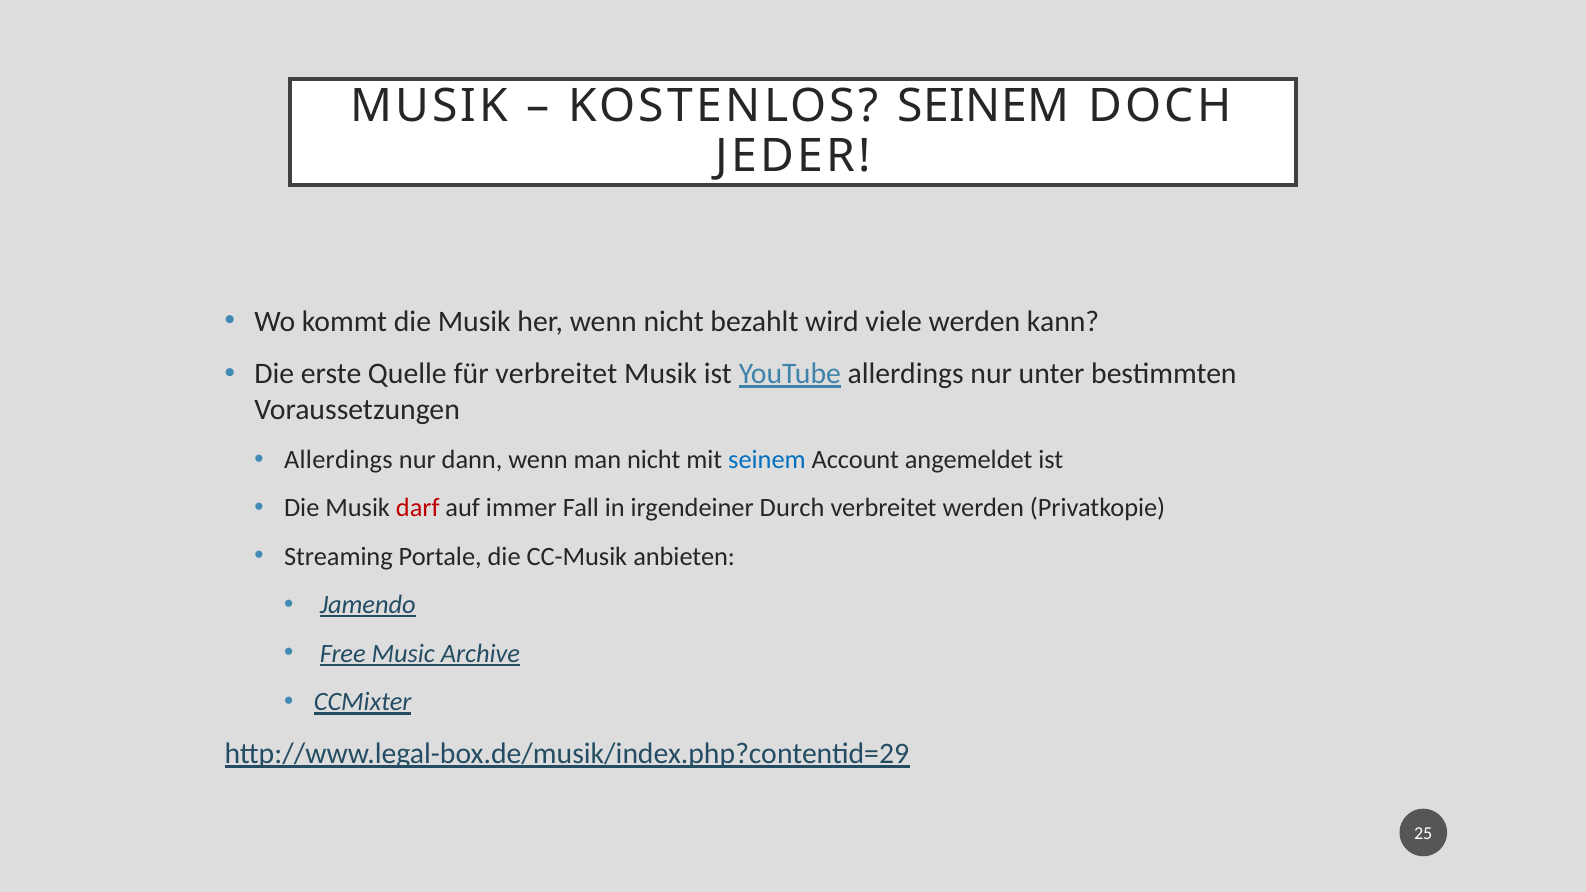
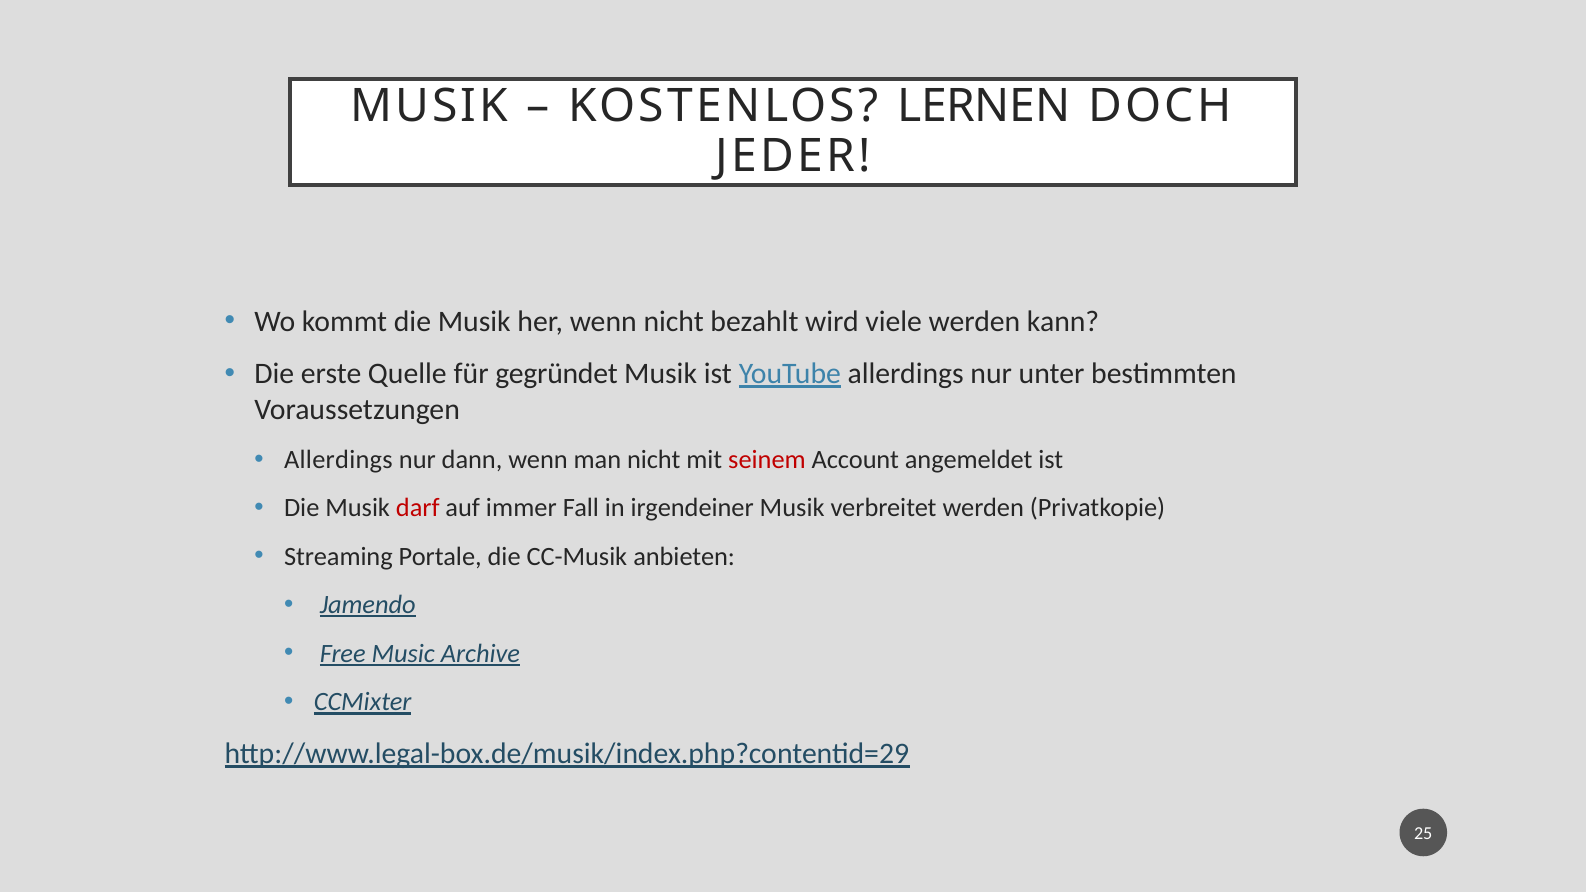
KOSTENLOS SEINEM: SEINEM -> LERNEN
für verbreitet: verbreitet -> gegründet
seinem at (767, 460) colour: blue -> red
irgendeiner Durch: Durch -> Musik
